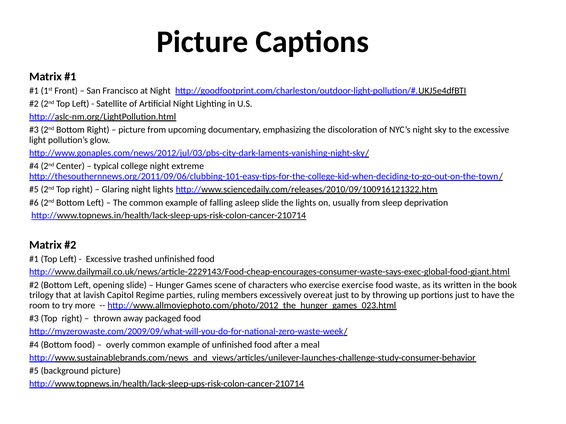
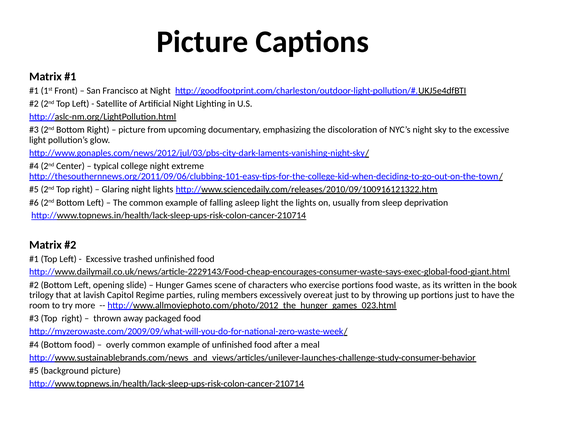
asleep slide: slide -> light
exercise exercise: exercise -> portions
